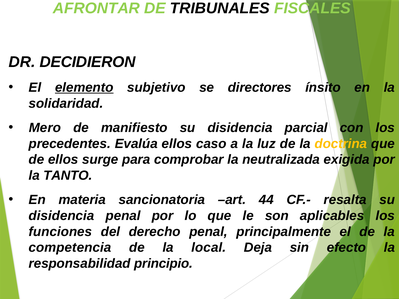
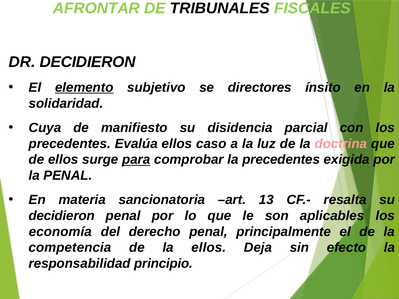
Mero: Mero -> Cuya
doctrina colour: yellow -> pink
para underline: none -> present
la neutralizada: neutralizada -> precedentes
la TANTO: TANTO -> PENAL
44: 44 -> 13
disidencia at (62, 216): disidencia -> decidieron
funciones: funciones -> economía
la local: local -> ellos
